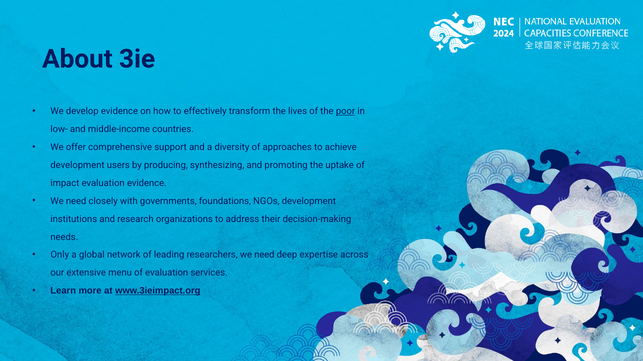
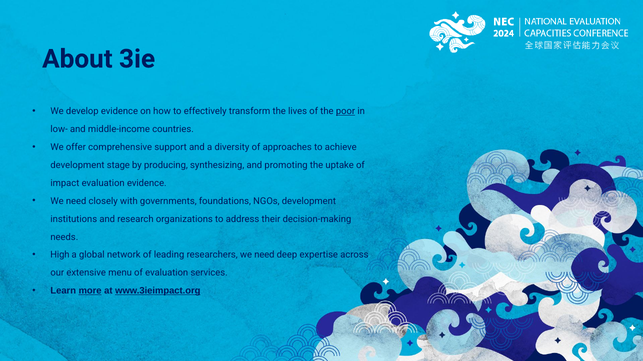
users: users -> stage
Only: Only -> High
more underline: none -> present
